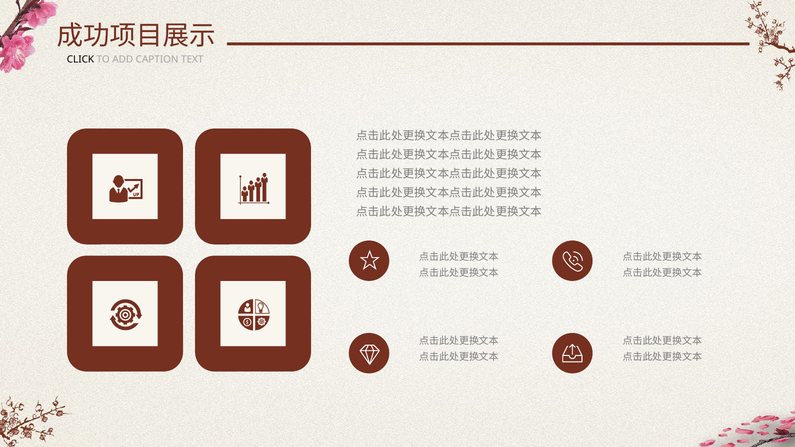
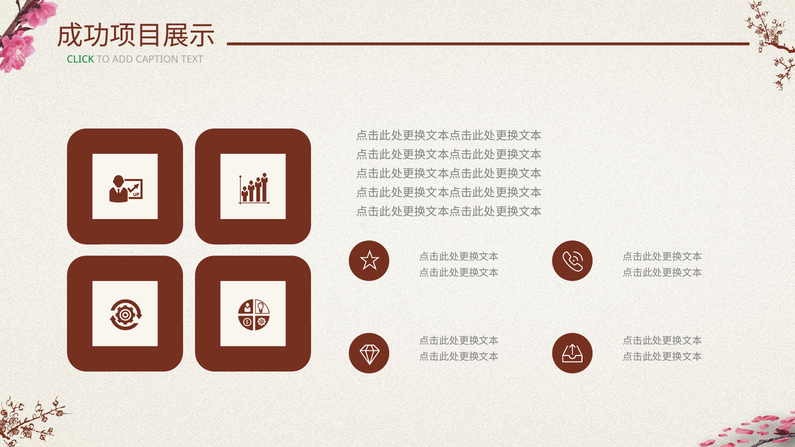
CLICK colour: black -> green
